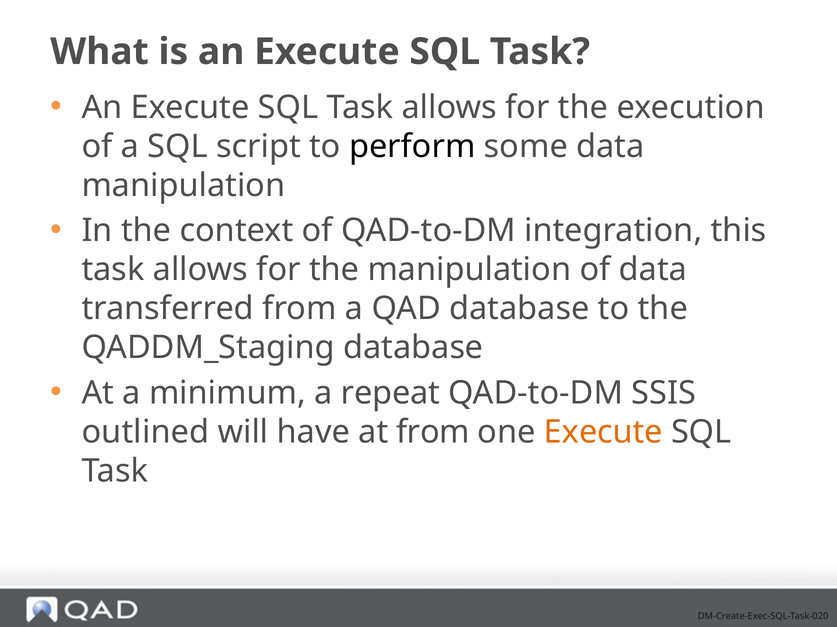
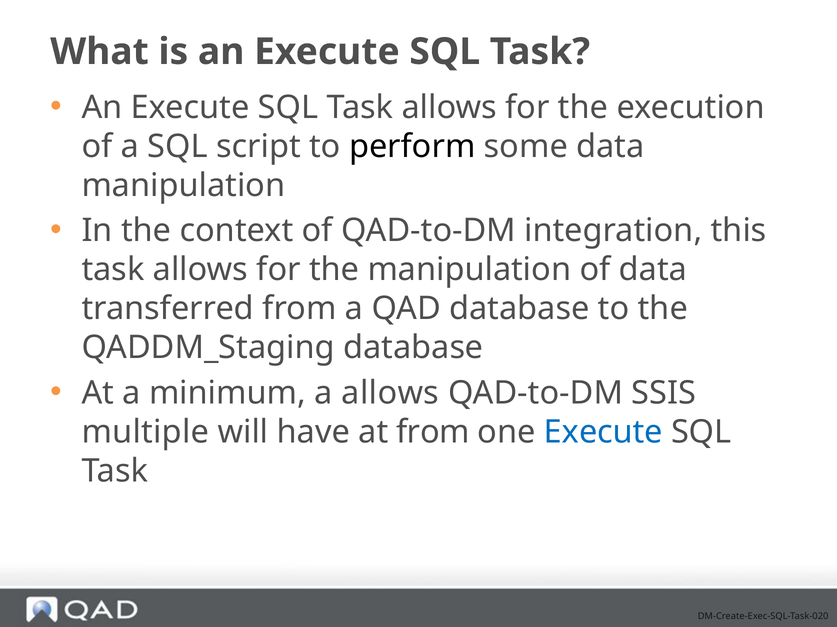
a repeat: repeat -> allows
outlined: outlined -> multiple
Execute at (603, 432) colour: orange -> blue
